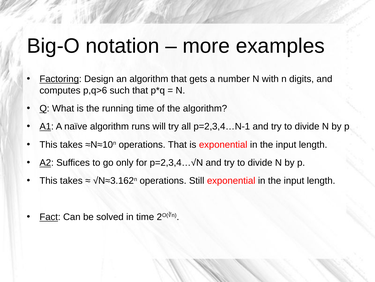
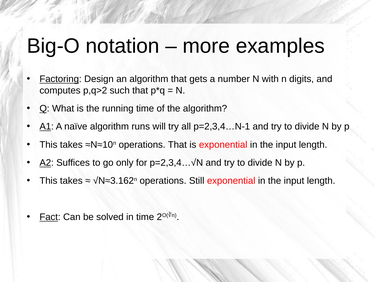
p,q>6: p,q>6 -> p,q>2
